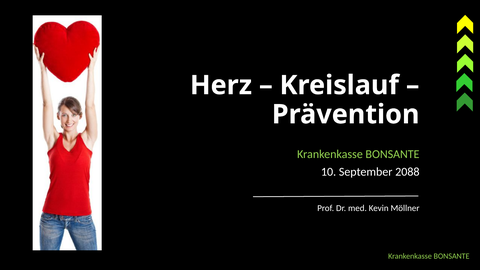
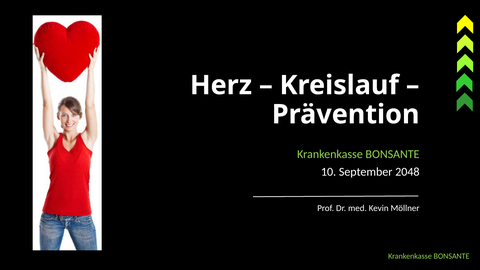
2088: 2088 -> 2048
